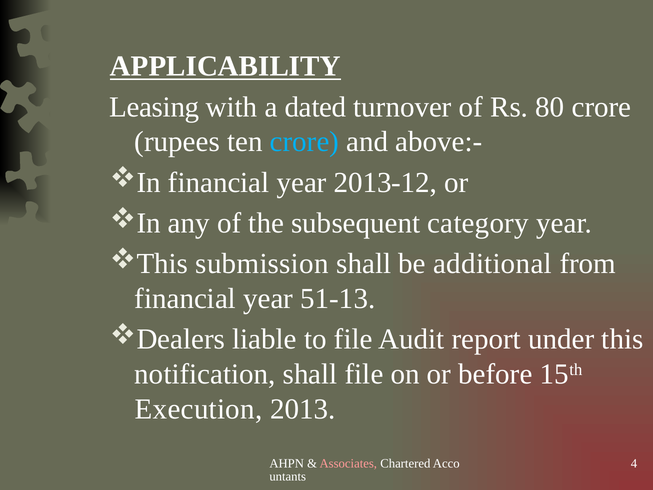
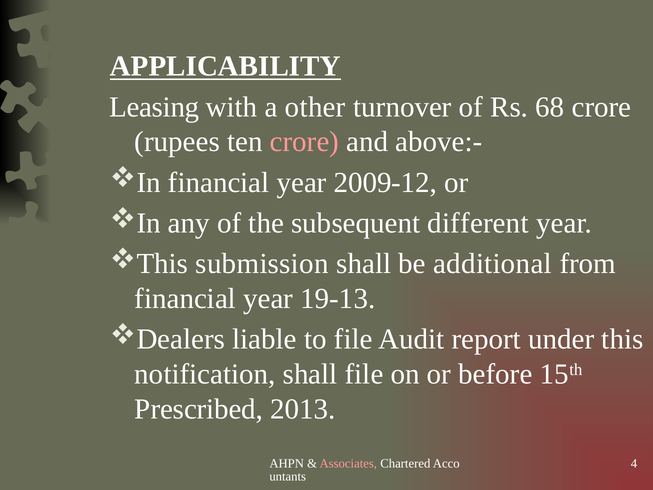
dated: dated -> other
80: 80 -> 68
crore at (304, 142) colour: light blue -> pink
2013-12: 2013-12 -> 2009-12
category: category -> different
51-13: 51-13 -> 19-13
Execution: Execution -> Prescribed
